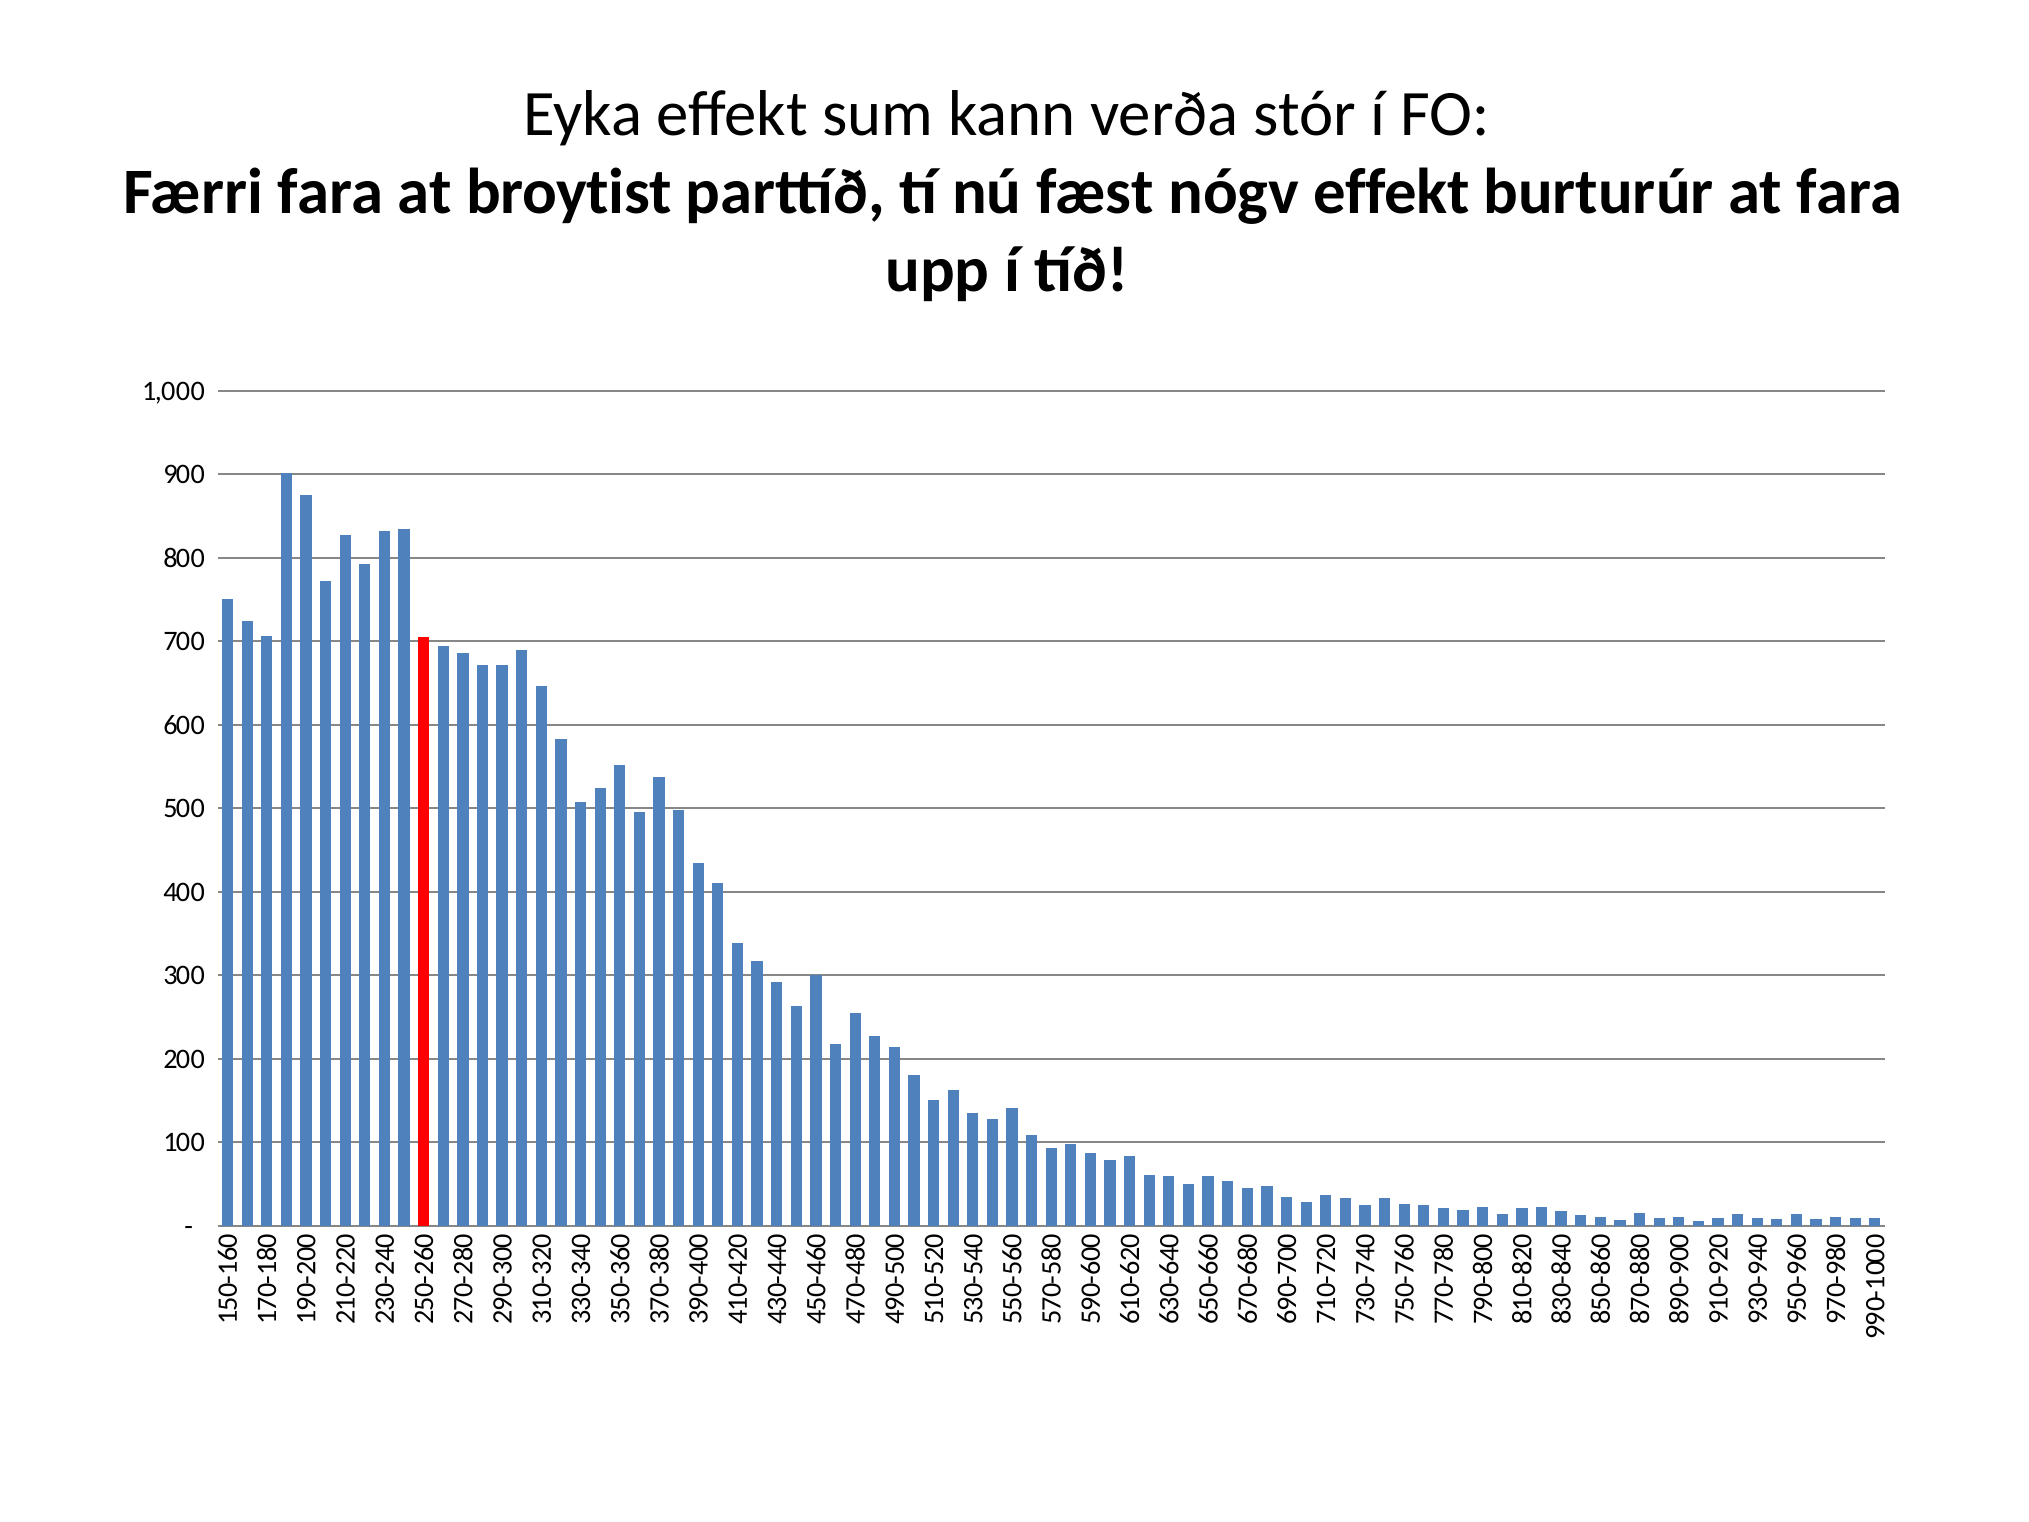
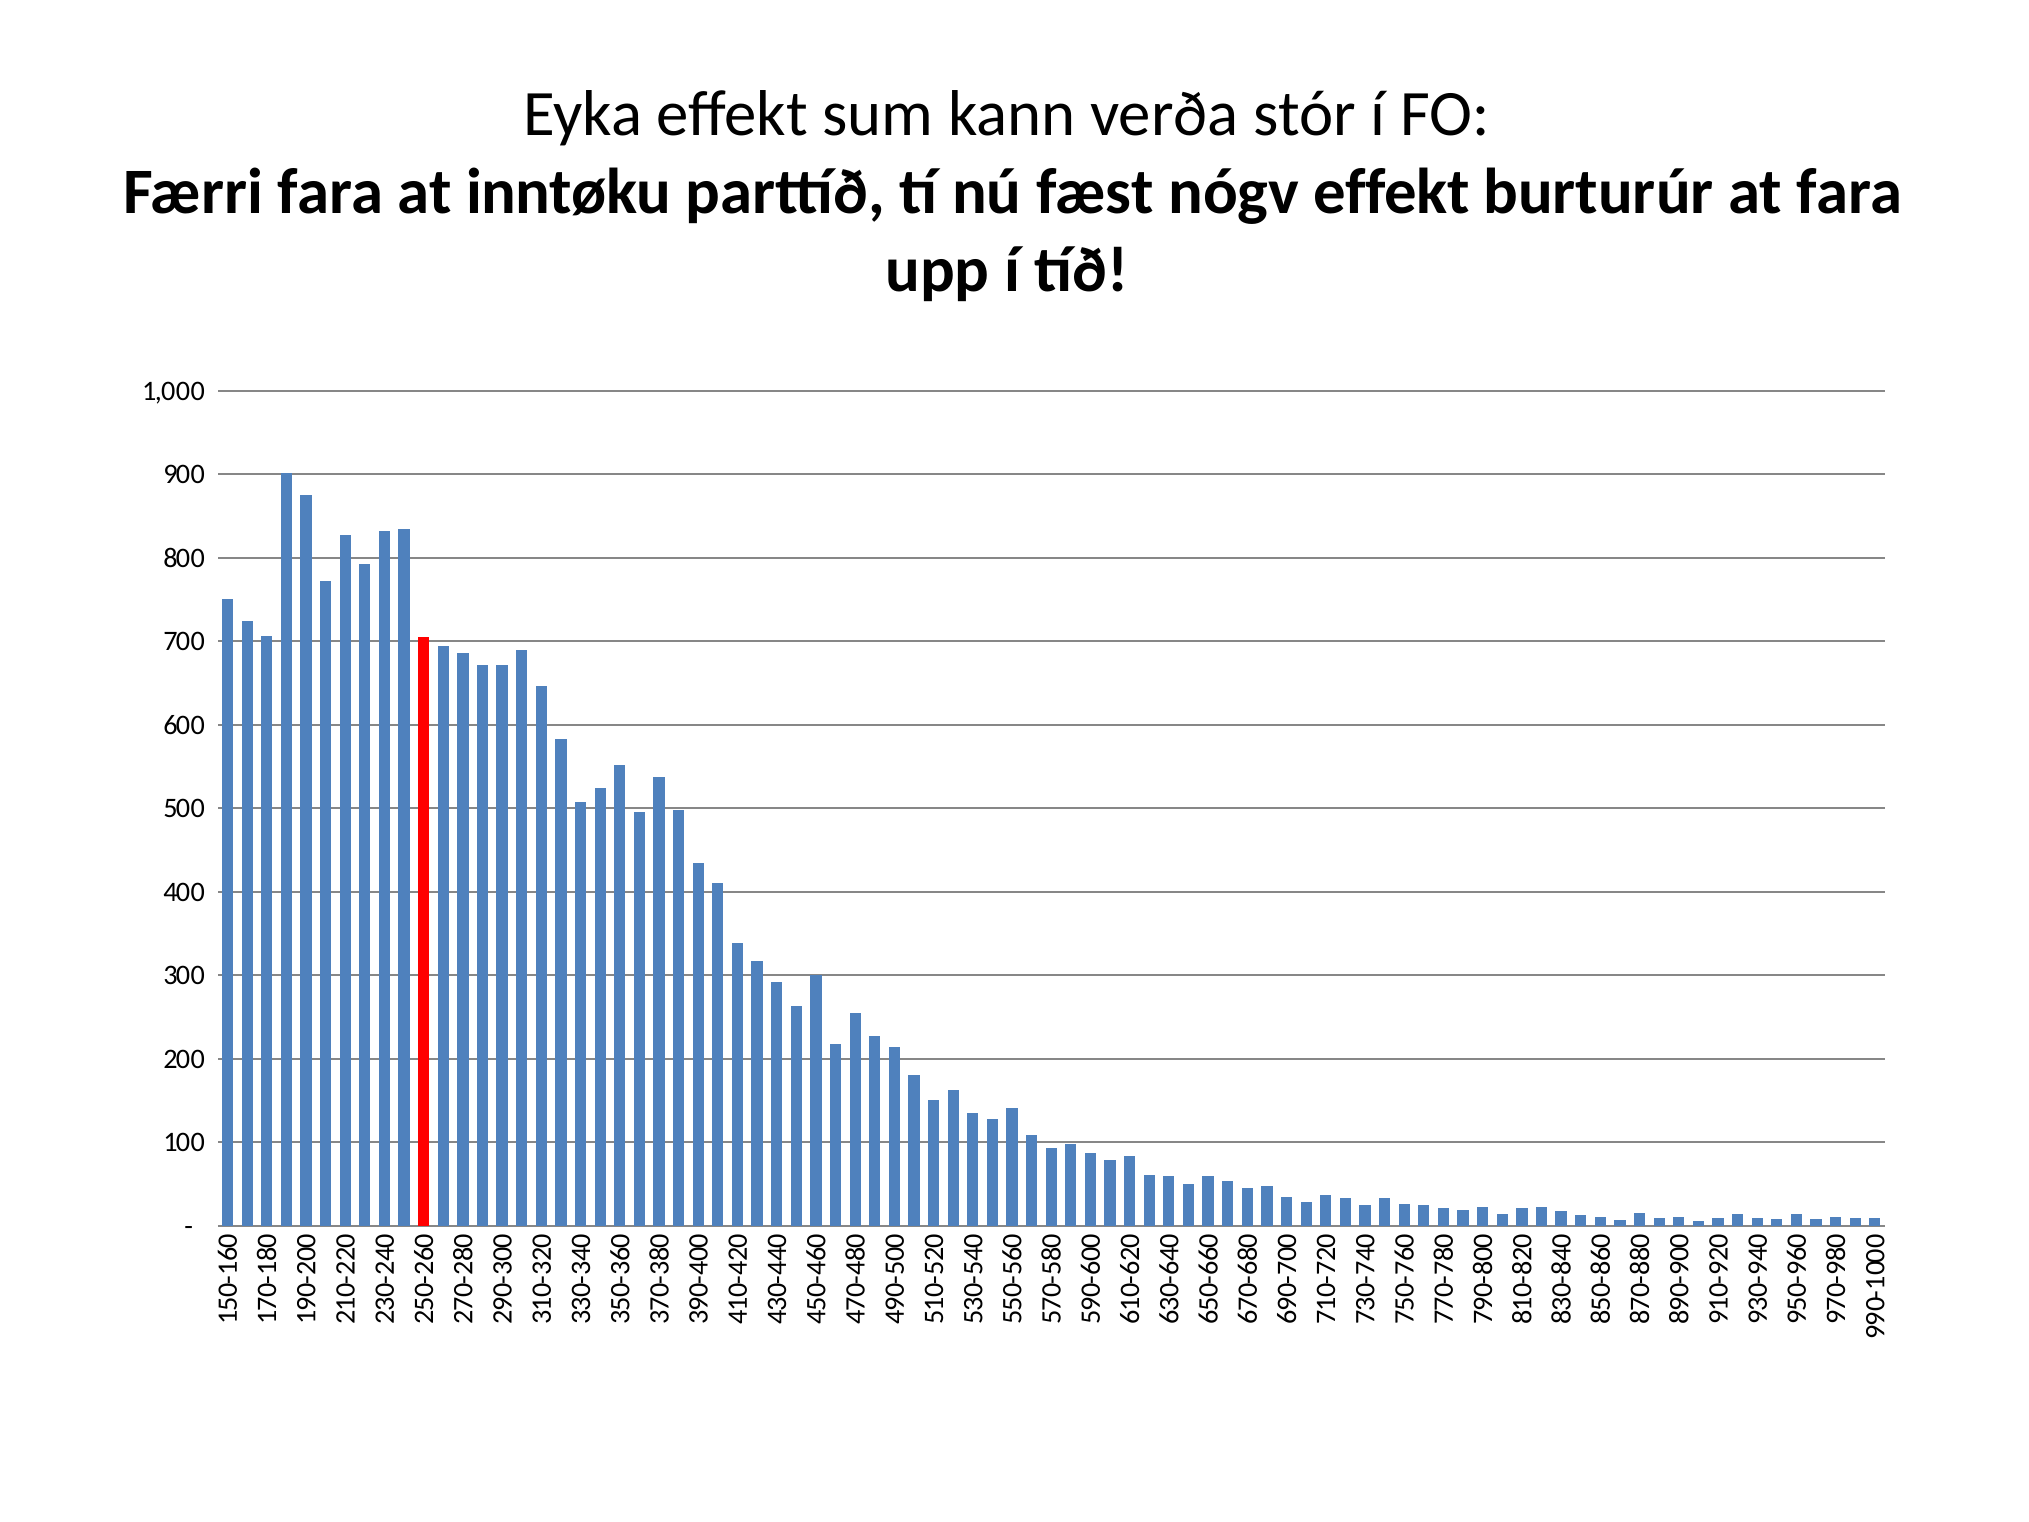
broytist: broytist -> inntøku
